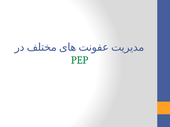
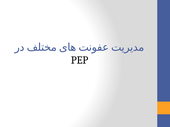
PEP colour: green -> black
